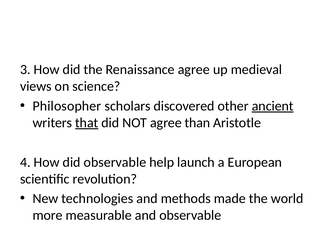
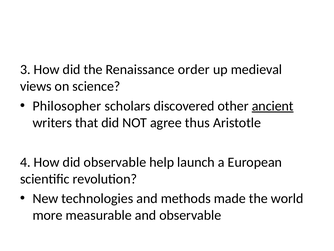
Renaissance agree: agree -> order
that underline: present -> none
than: than -> thus
